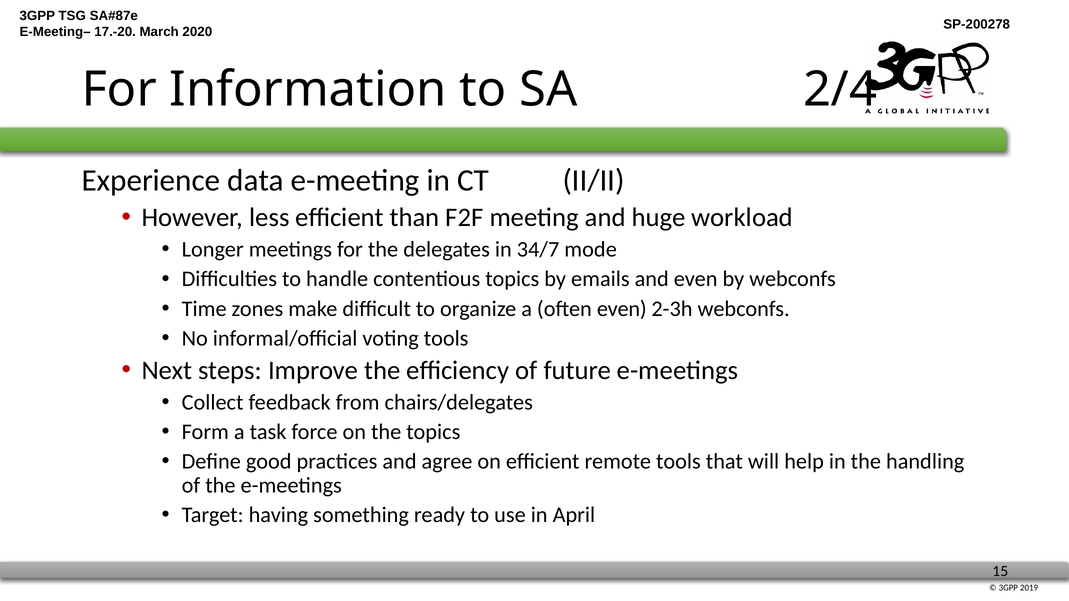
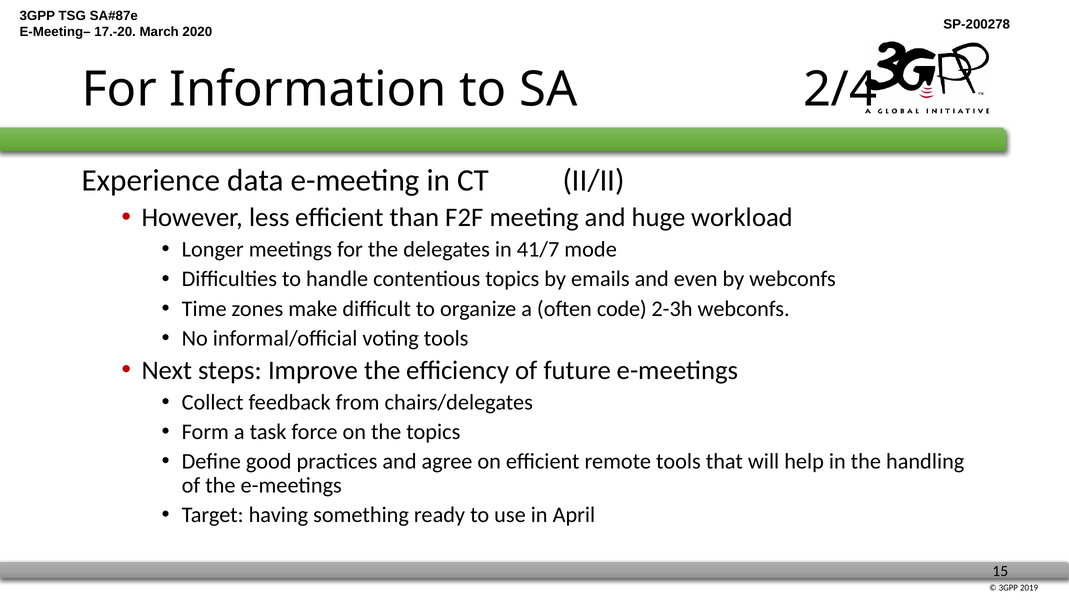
34/7: 34/7 -> 41/7
often even: even -> code
